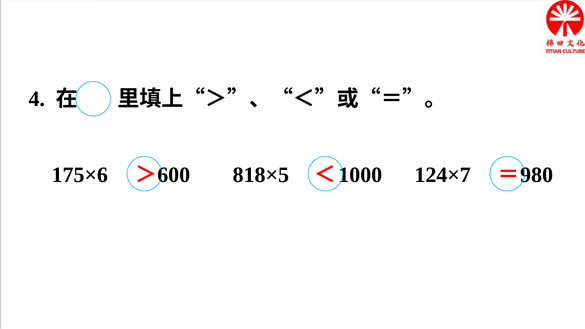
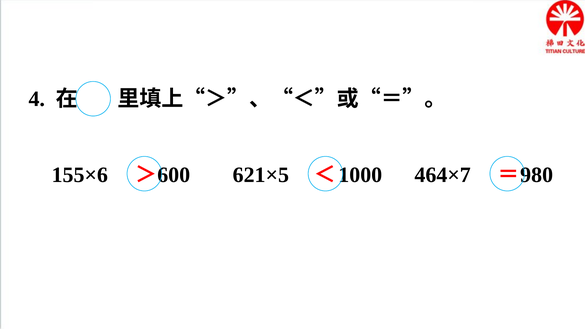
175×6: 175×6 -> 155×6
818×5: 818×5 -> 621×5
124×7: 124×7 -> 464×7
